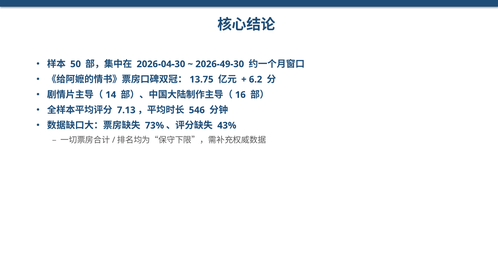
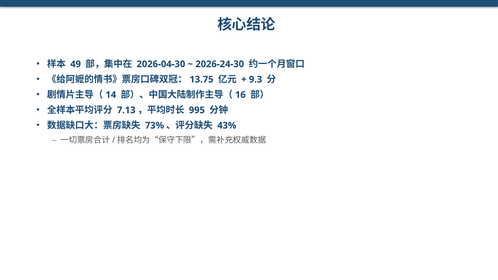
50: 50 -> 49
2026-49-30: 2026-49-30 -> 2026-24-30
6.2: 6.2 -> 9.3
546: 546 -> 995
